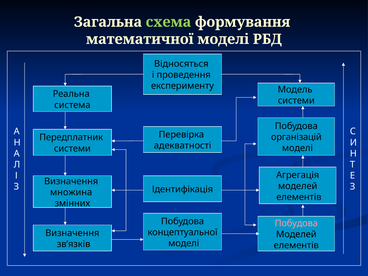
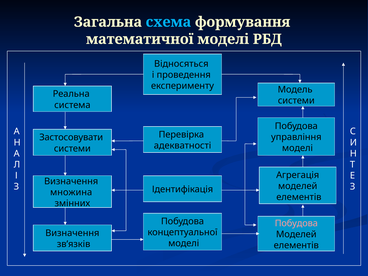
схема colour: light green -> light blue
організацій: організацій -> управління
Передплатник: Передплатник -> Застосовувати
